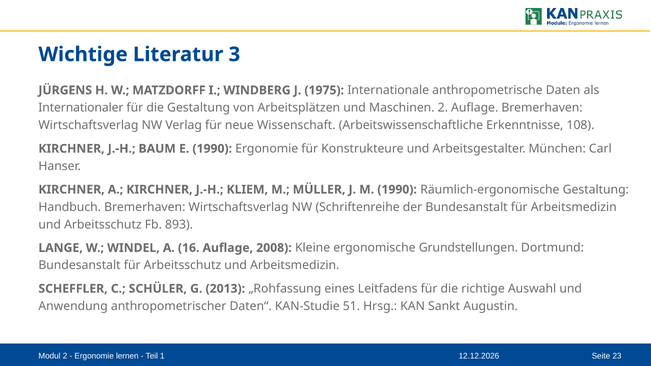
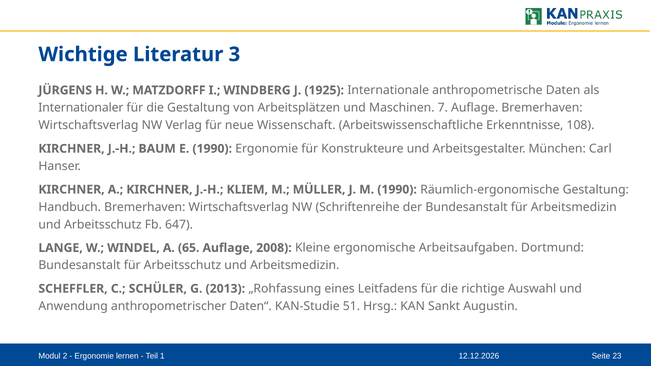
1975: 1975 -> 1925
Maschinen 2: 2 -> 7
893: 893 -> 647
16: 16 -> 65
Grundstellungen: Grundstellungen -> Arbeitsaufgaben
